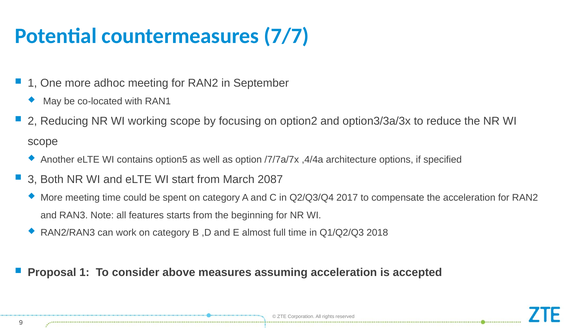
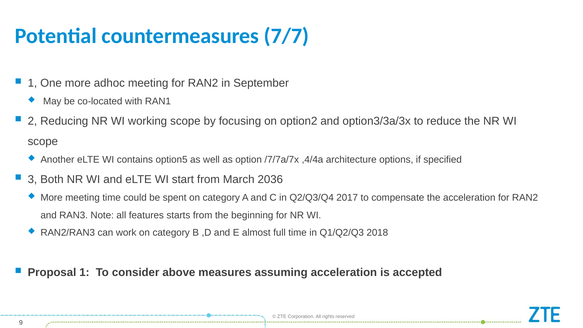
2087: 2087 -> 2036
